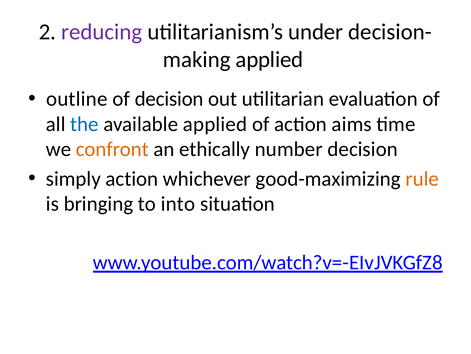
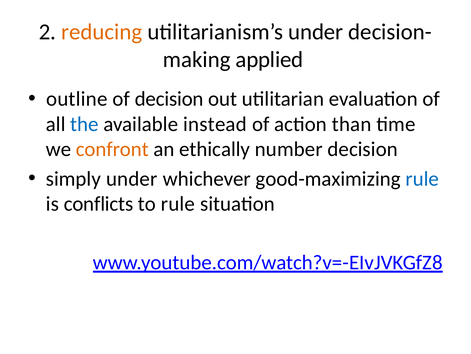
reducing colour: purple -> orange
available applied: applied -> instead
aims: aims -> than
simply action: action -> under
rule at (422, 178) colour: orange -> blue
bringing: bringing -> conflicts
to into: into -> rule
